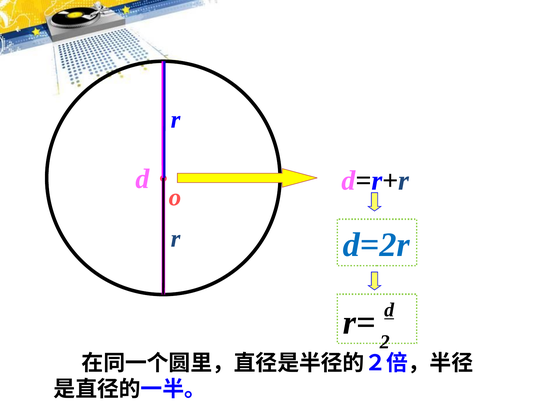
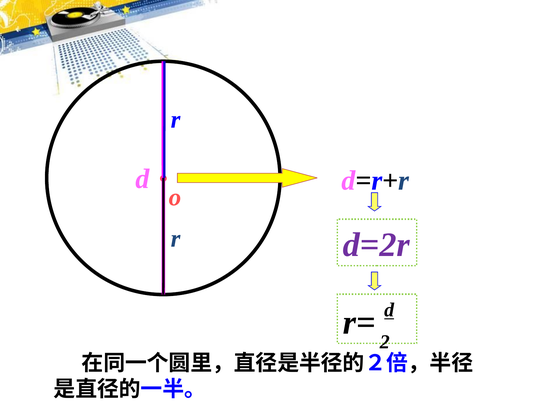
d=2r colour: blue -> purple
